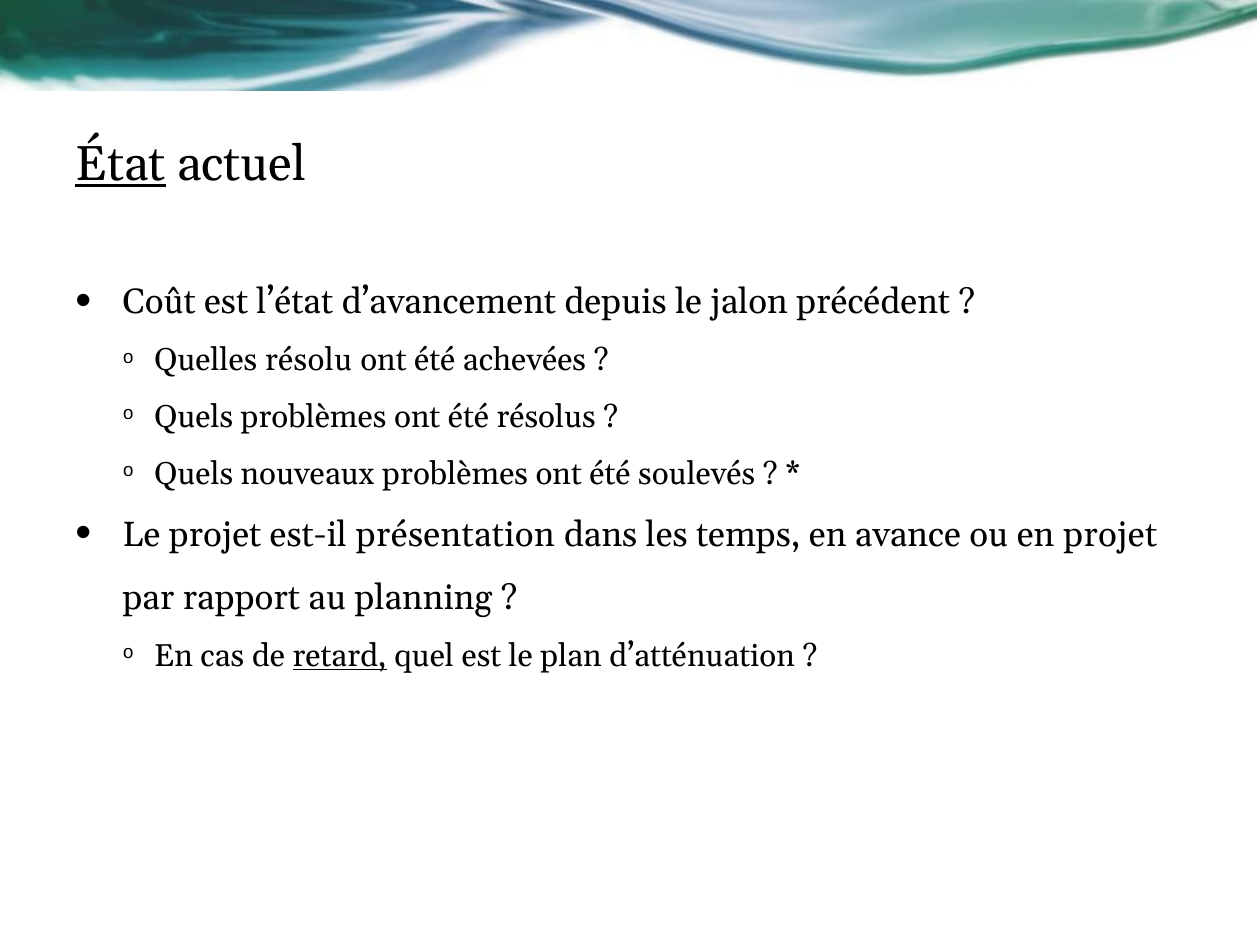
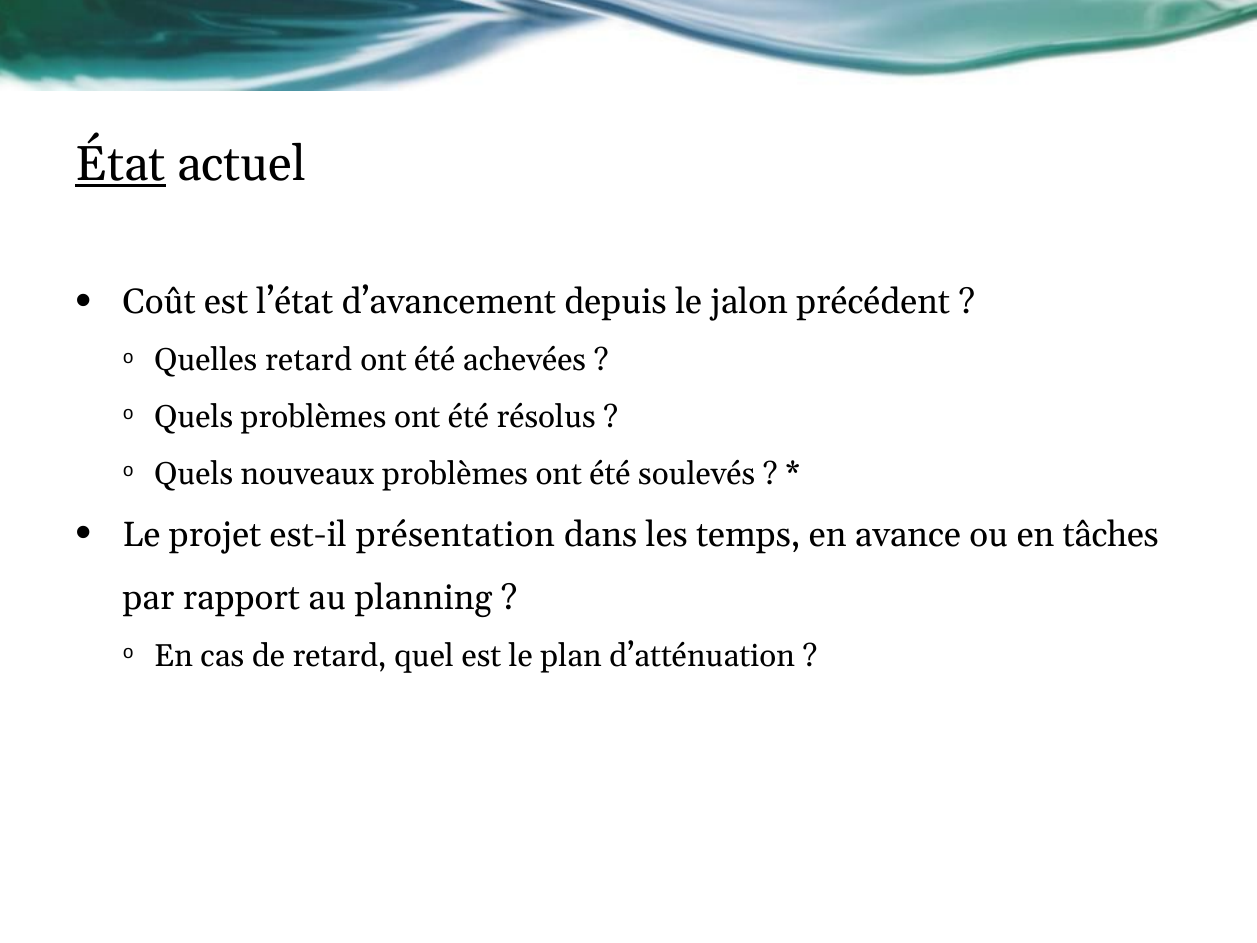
Quelles résolu: résolu -> retard
en projet: projet -> tâches
retard at (340, 656) underline: present -> none
